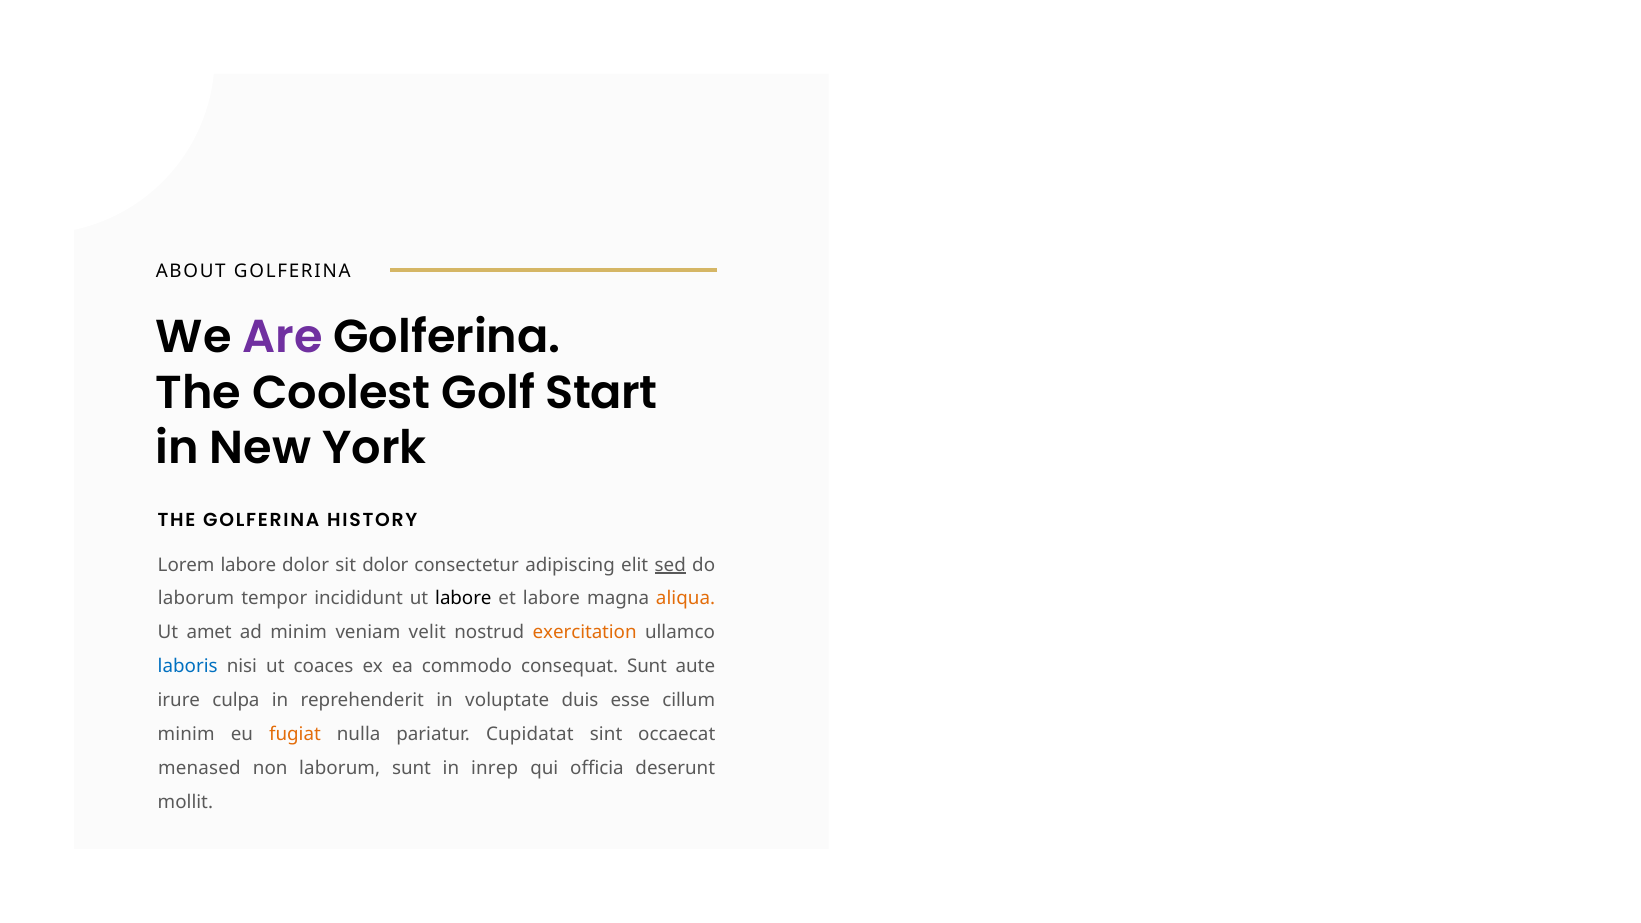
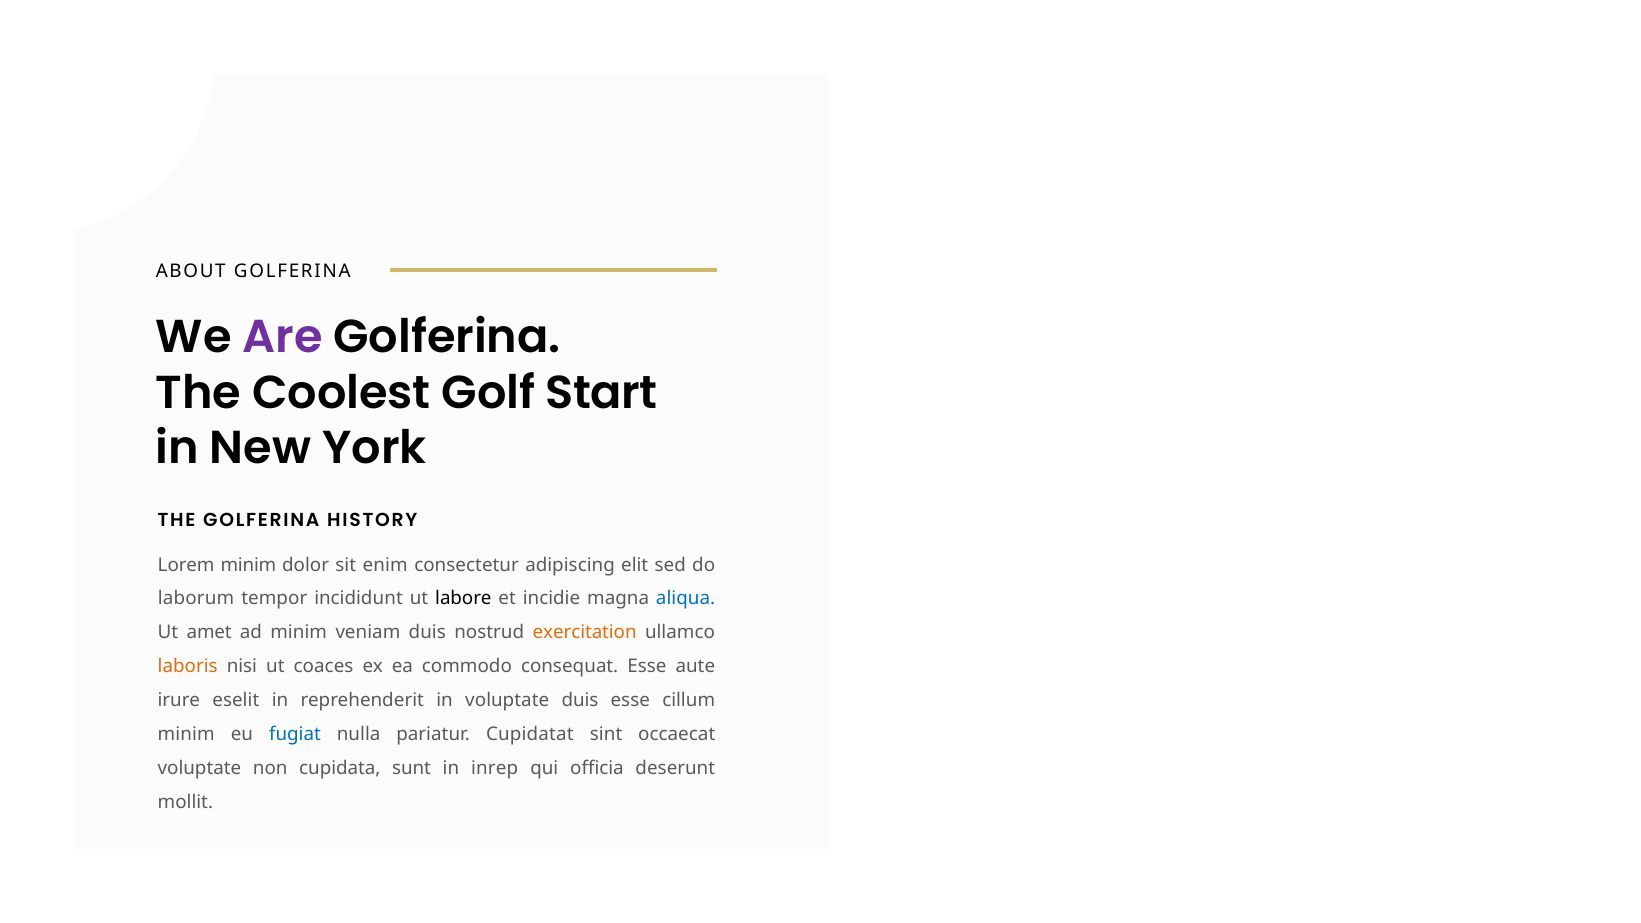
Lorem labore: labore -> minim
sit dolor: dolor -> enim
sed underline: present -> none
et labore: labore -> incidie
aliqua colour: orange -> blue
veniam velit: velit -> duis
laboris colour: blue -> orange
consequat Sunt: Sunt -> Esse
culpa: culpa -> eselit
fugiat colour: orange -> blue
menased at (199, 768): menased -> voluptate
non laborum: laborum -> cupidata
